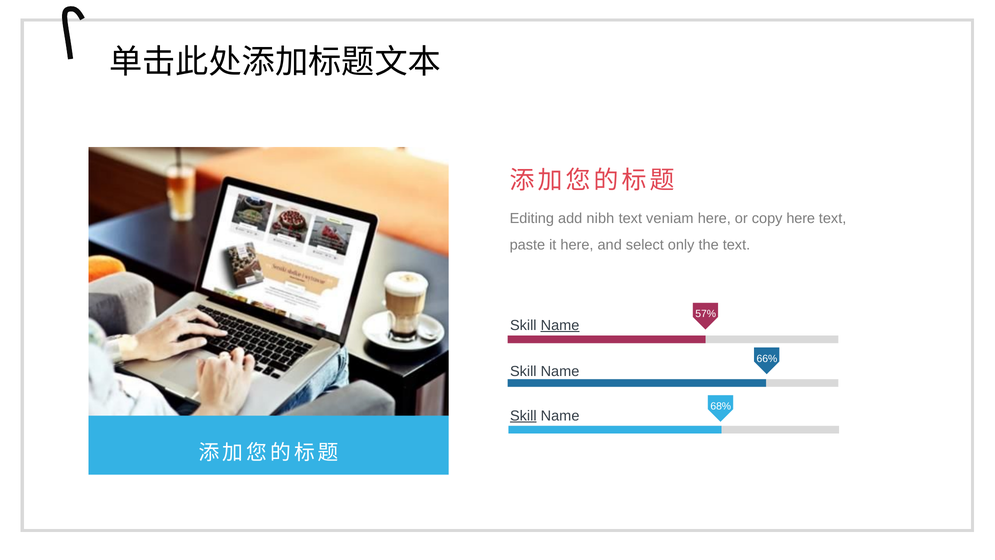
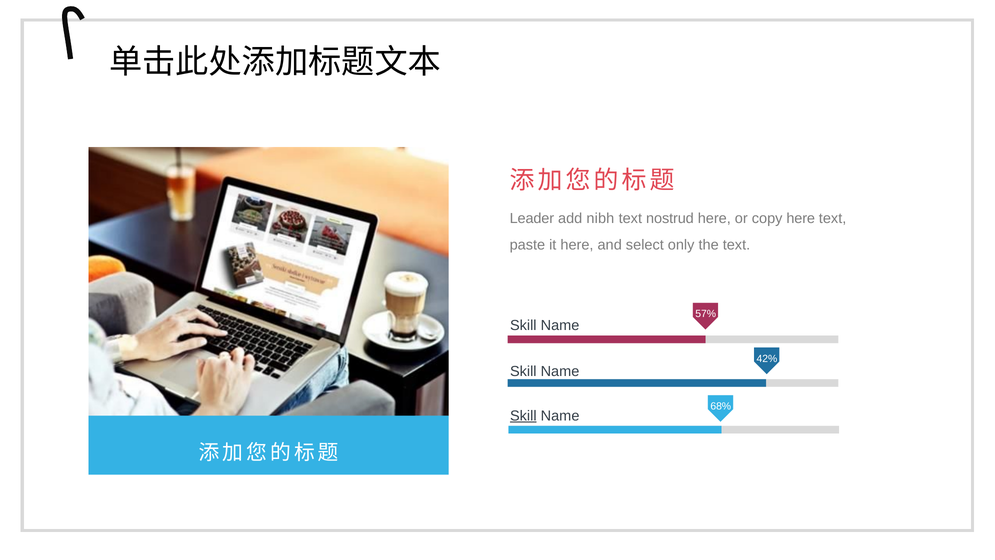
Editing: Editing -> Leader
veniam: veniam -> nostrud
Name at (560, 325) underline: present -> none
66%: 66% -> 42%
